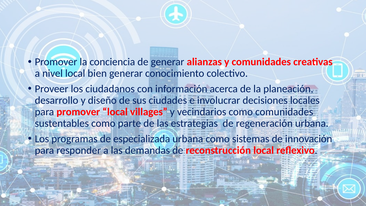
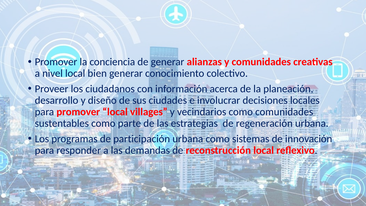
especializada: especializada -> participación
